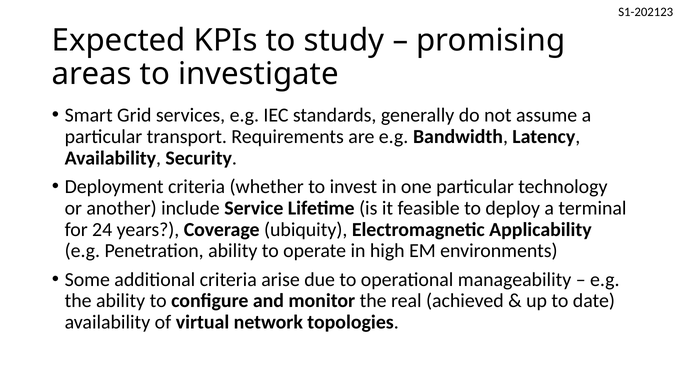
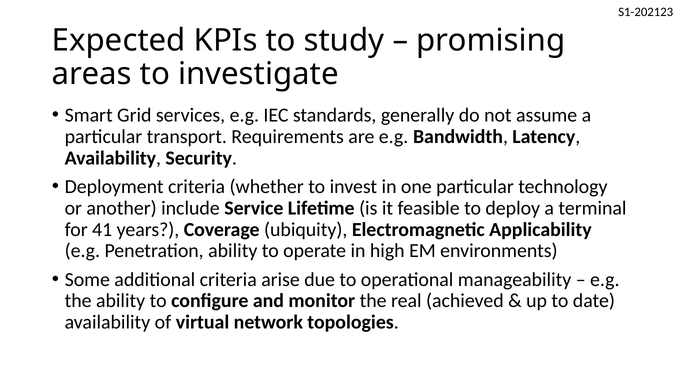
24: 24 -> 41
